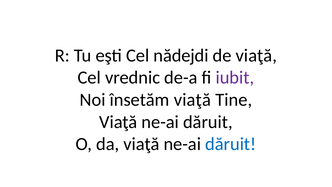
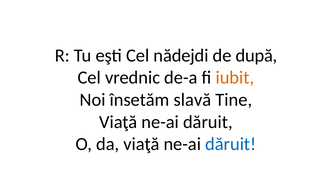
de viaţă: viaţă -> după
iubit colour: purple -> orange
însetăm viaţă: viaţă -> slavă
